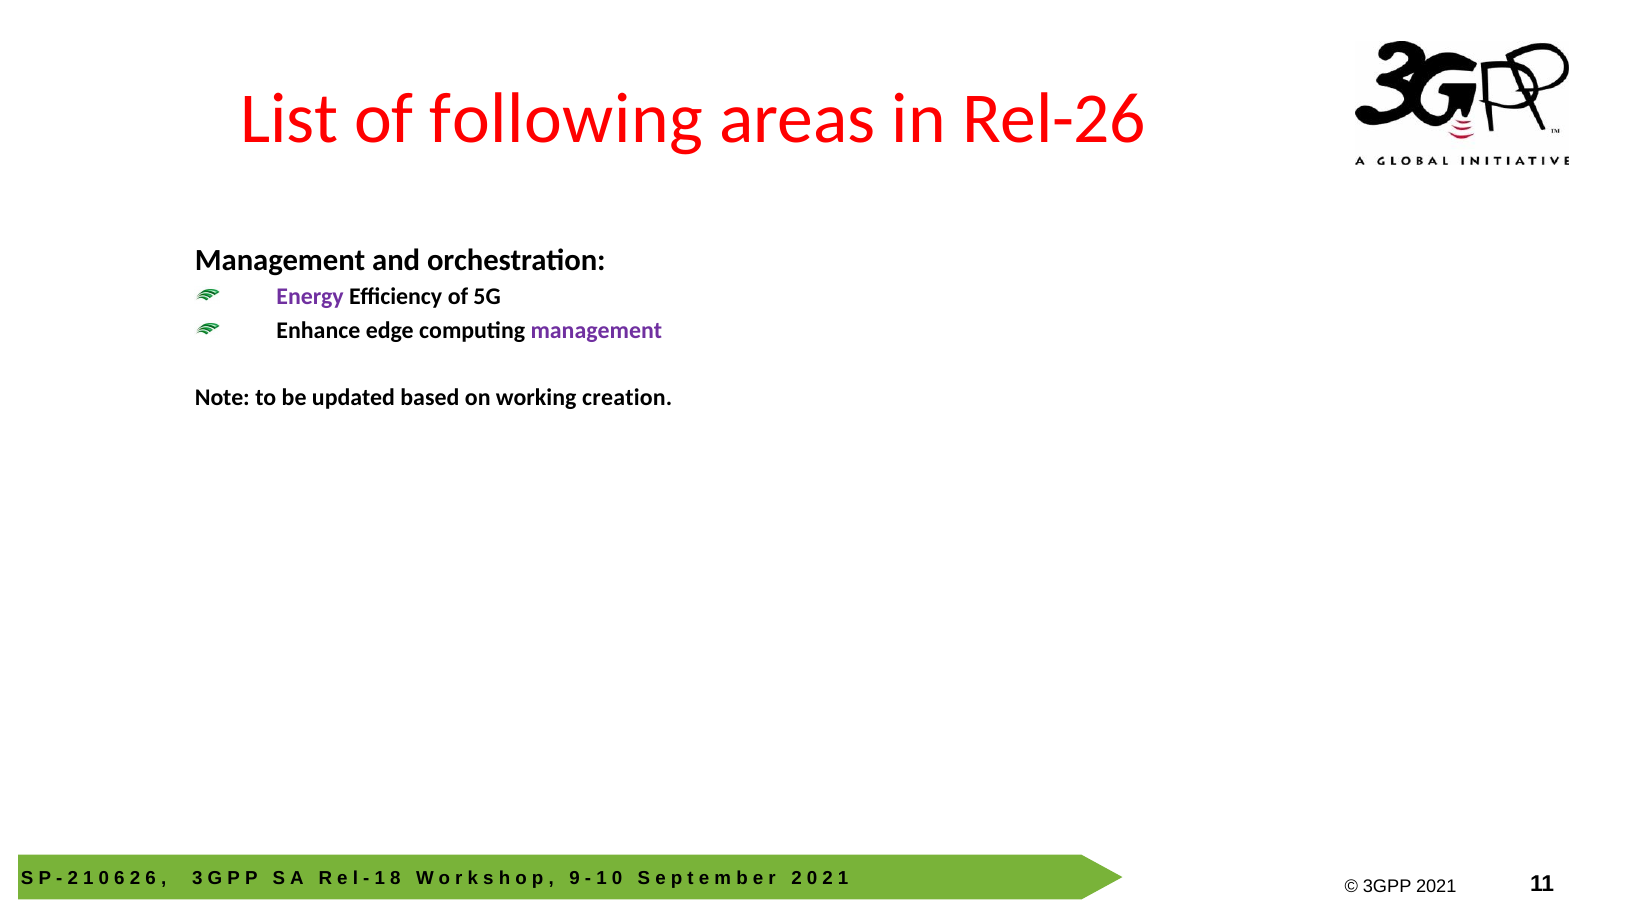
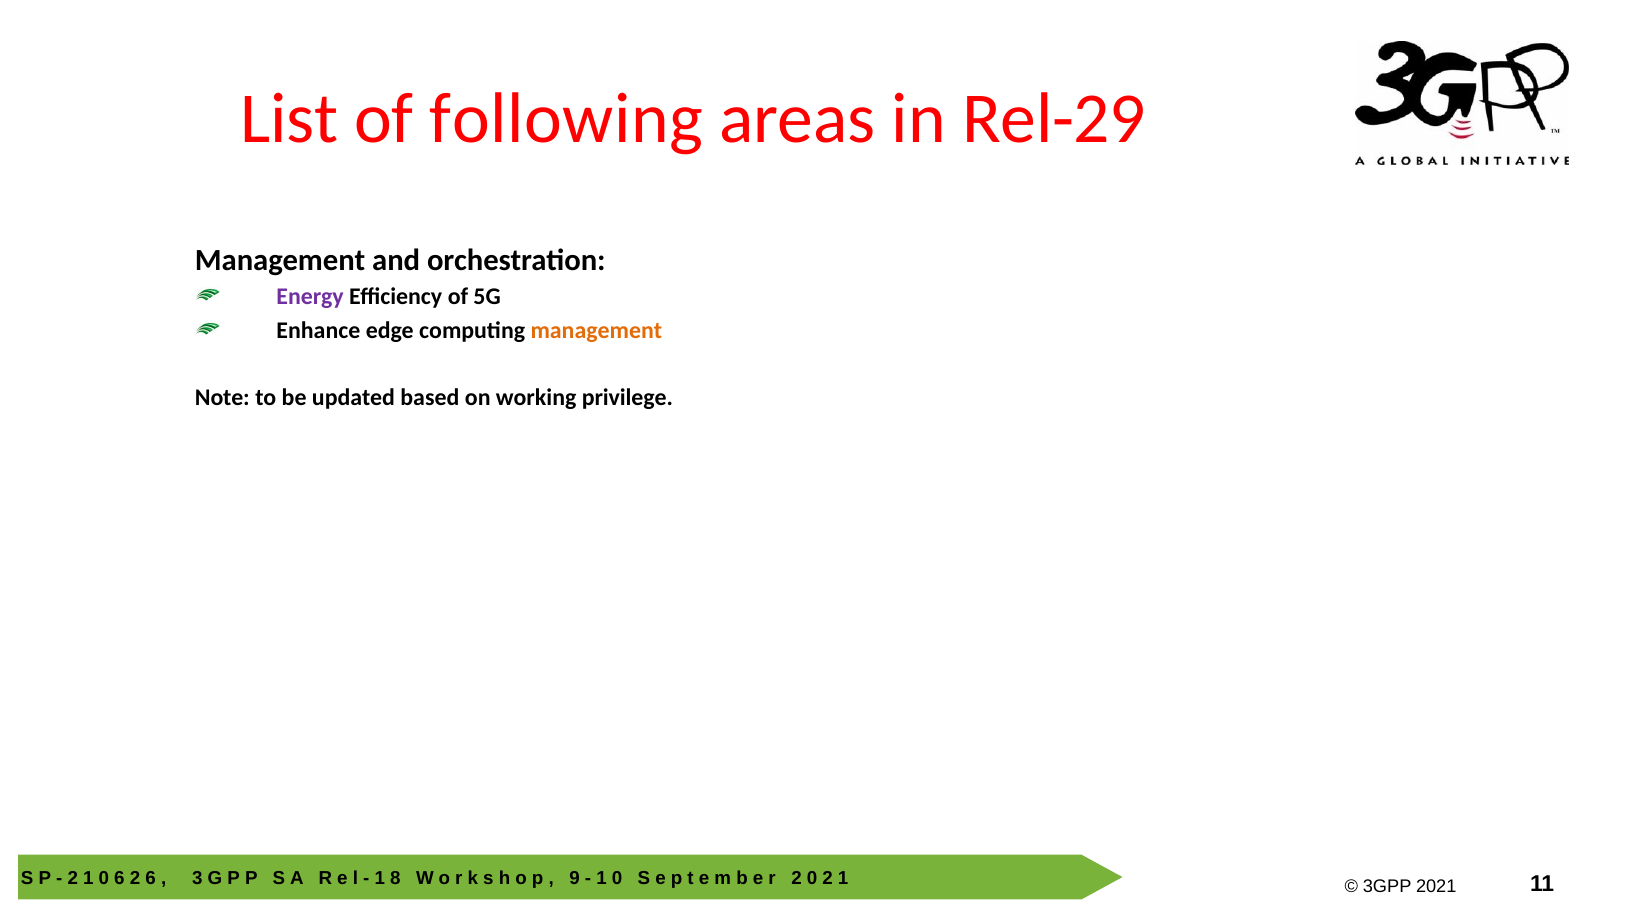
Rel-26: Rel-26 -> Rel-29
management at (596, 330) colour: purple -> orange
creation: creation -> privilege
